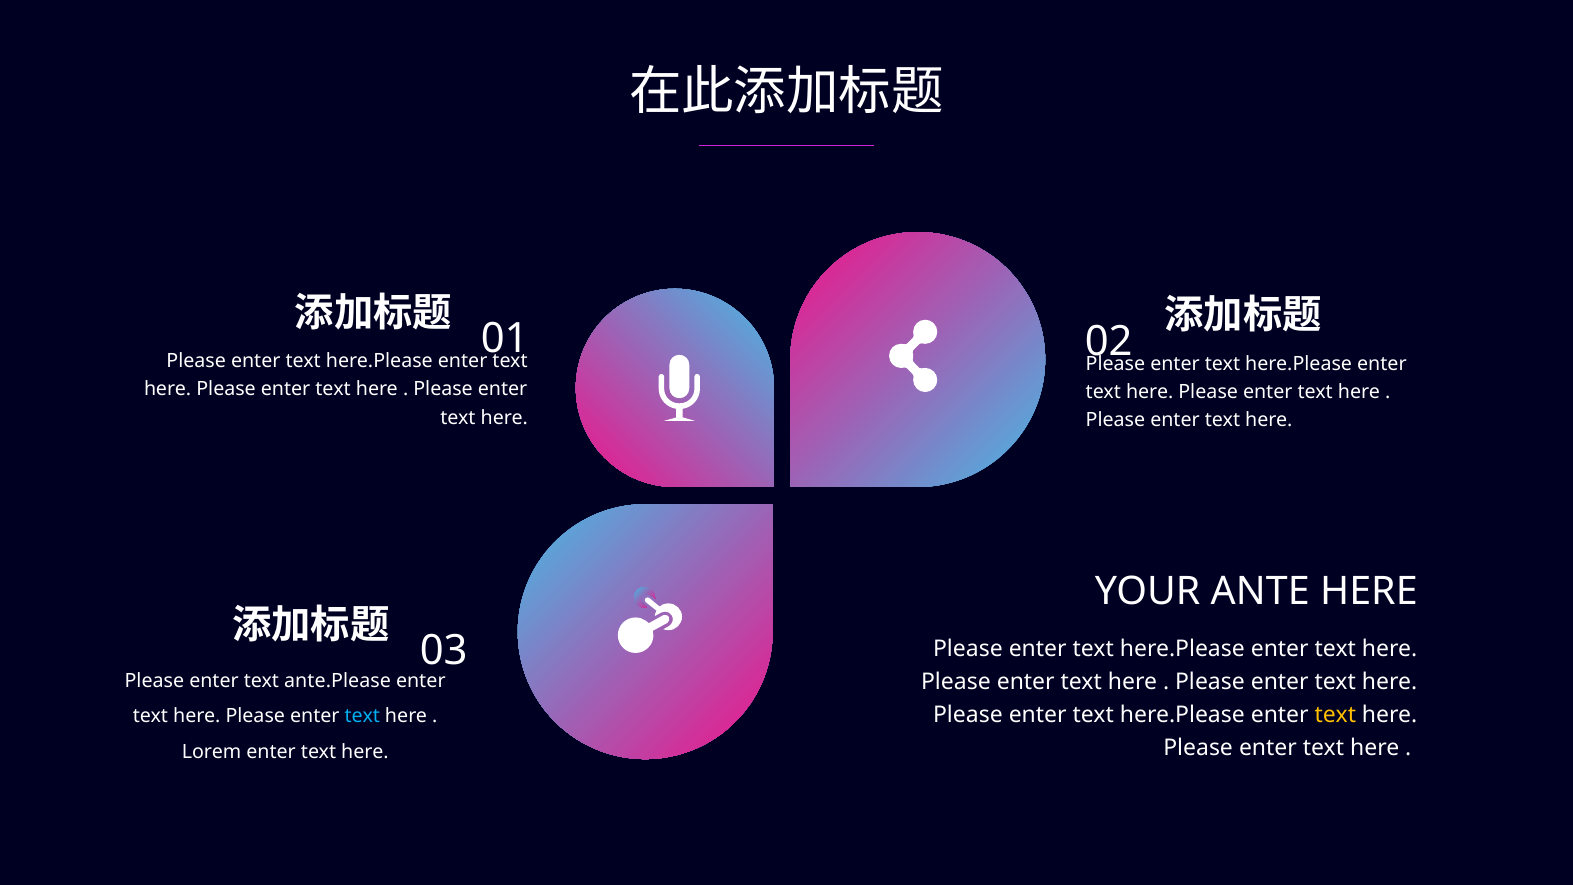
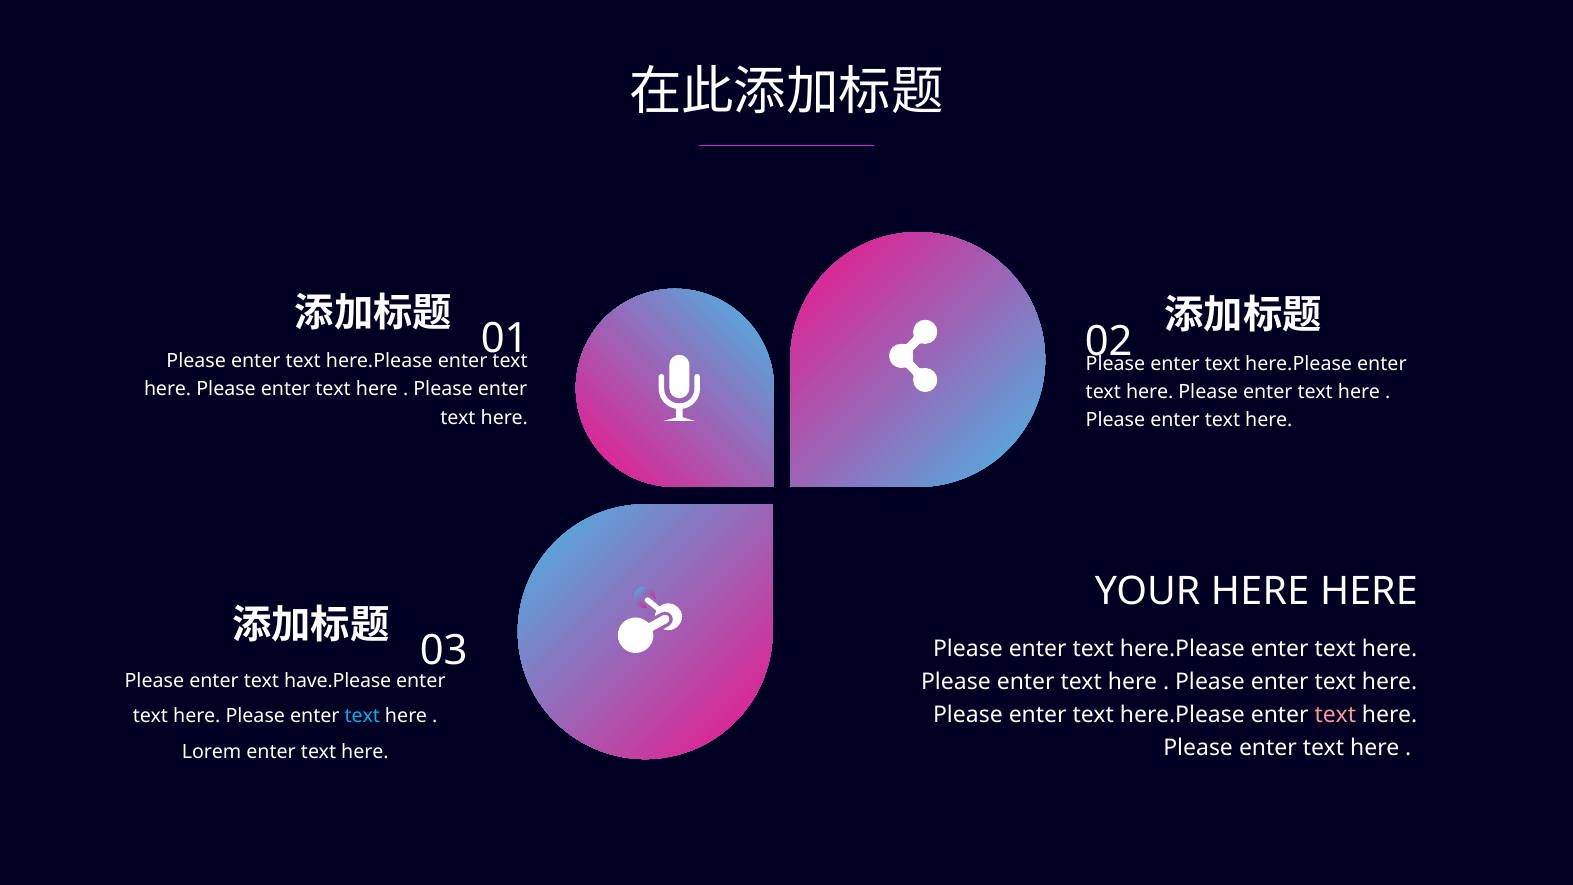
YOUR ANTE: ANTE -> HERE
ante.Please: ante.Please -> have.Please
text at (1335, 715) colour: yellow -> pink
